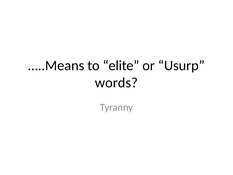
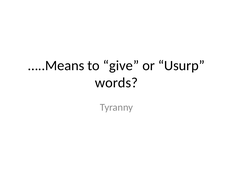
elite: elite -> give
